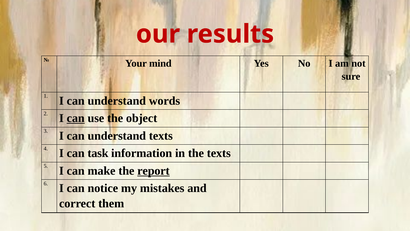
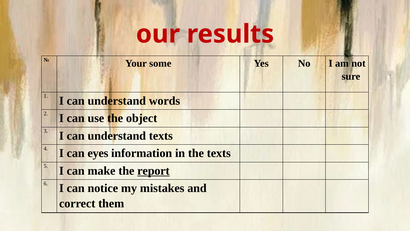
mind: mind -> some
can at (76, 118) underline: present -> none
task: task -> eyes
